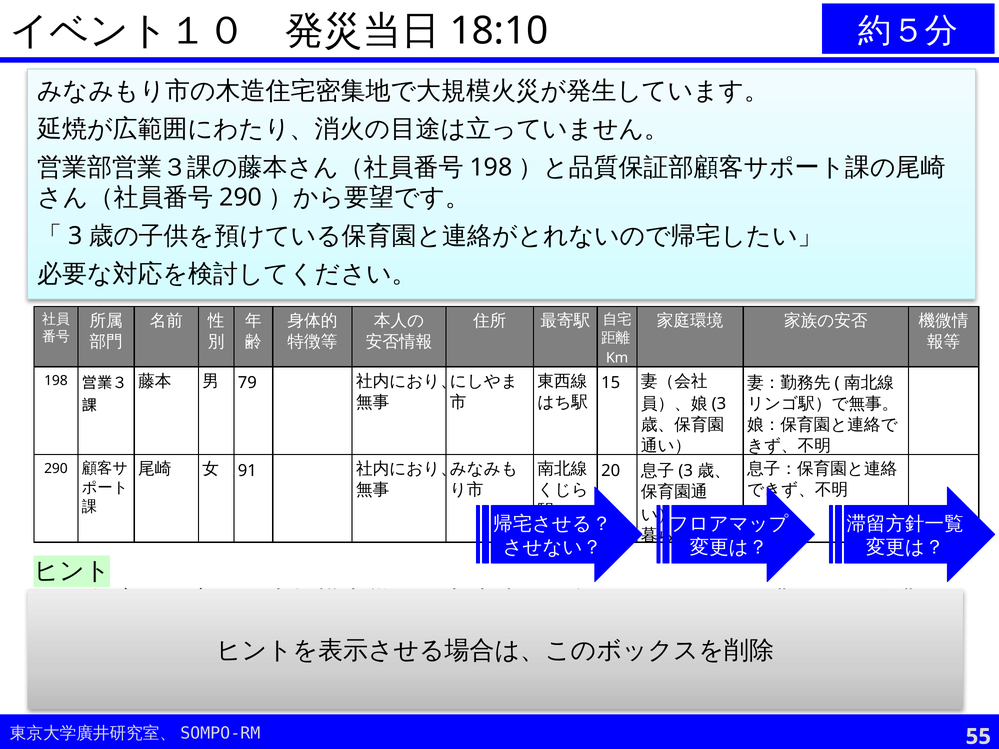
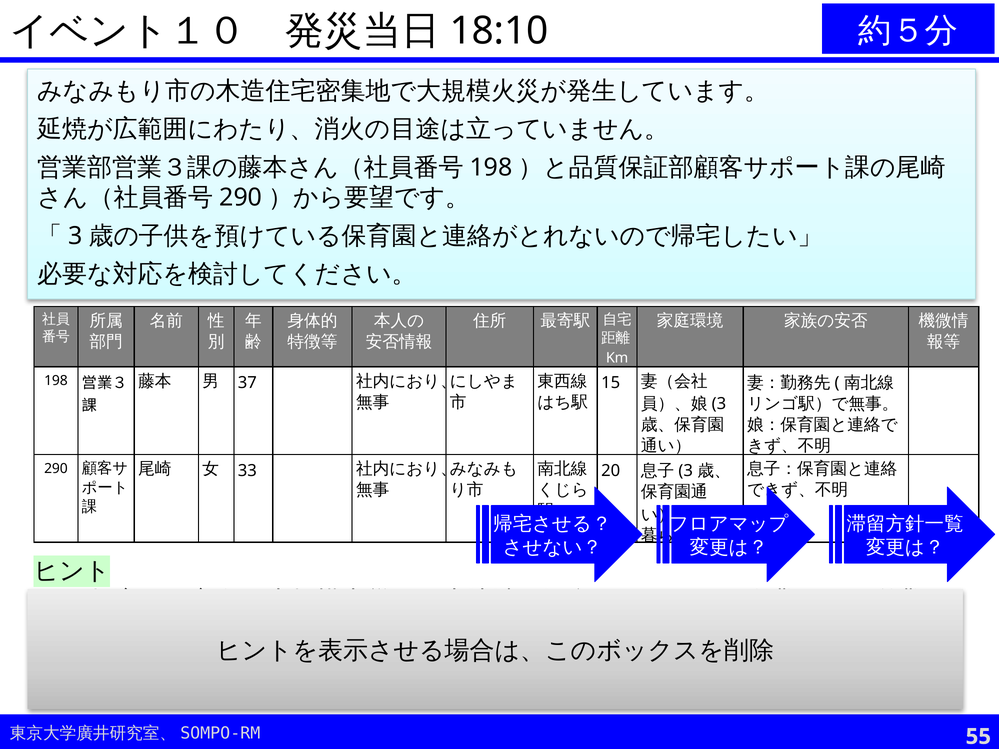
79: 79 -> 37
91: 91 -> 33
